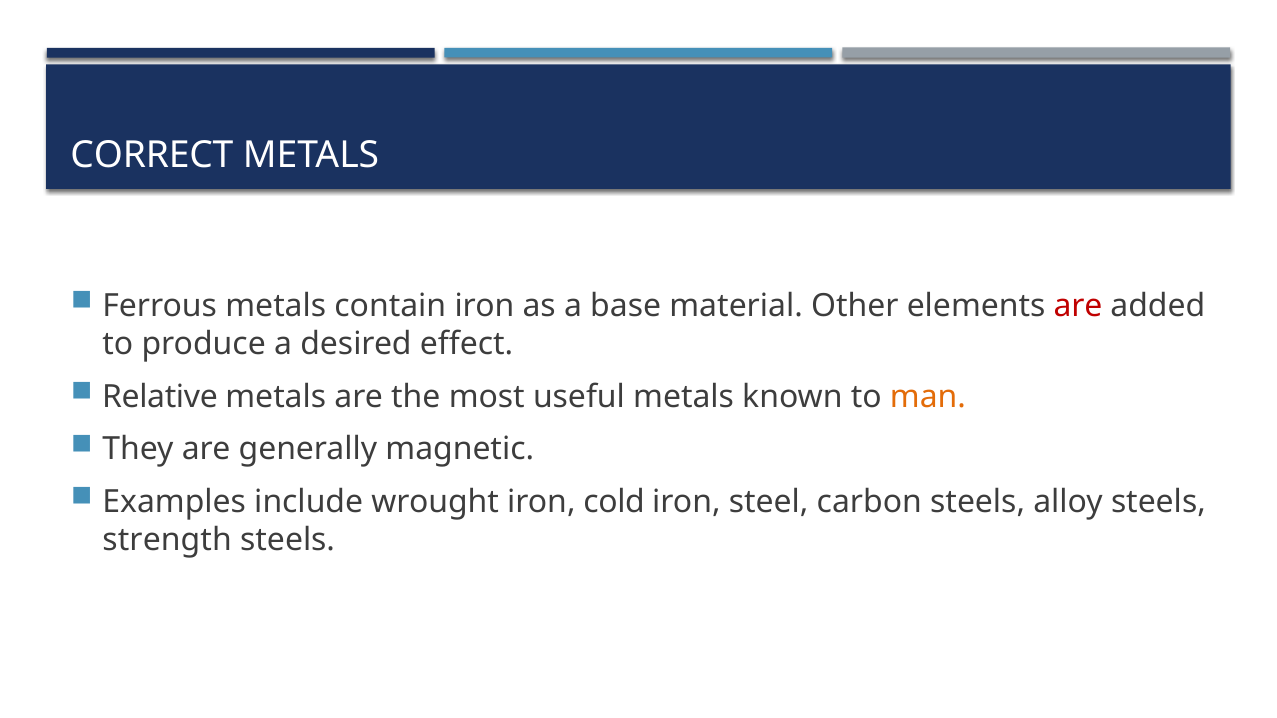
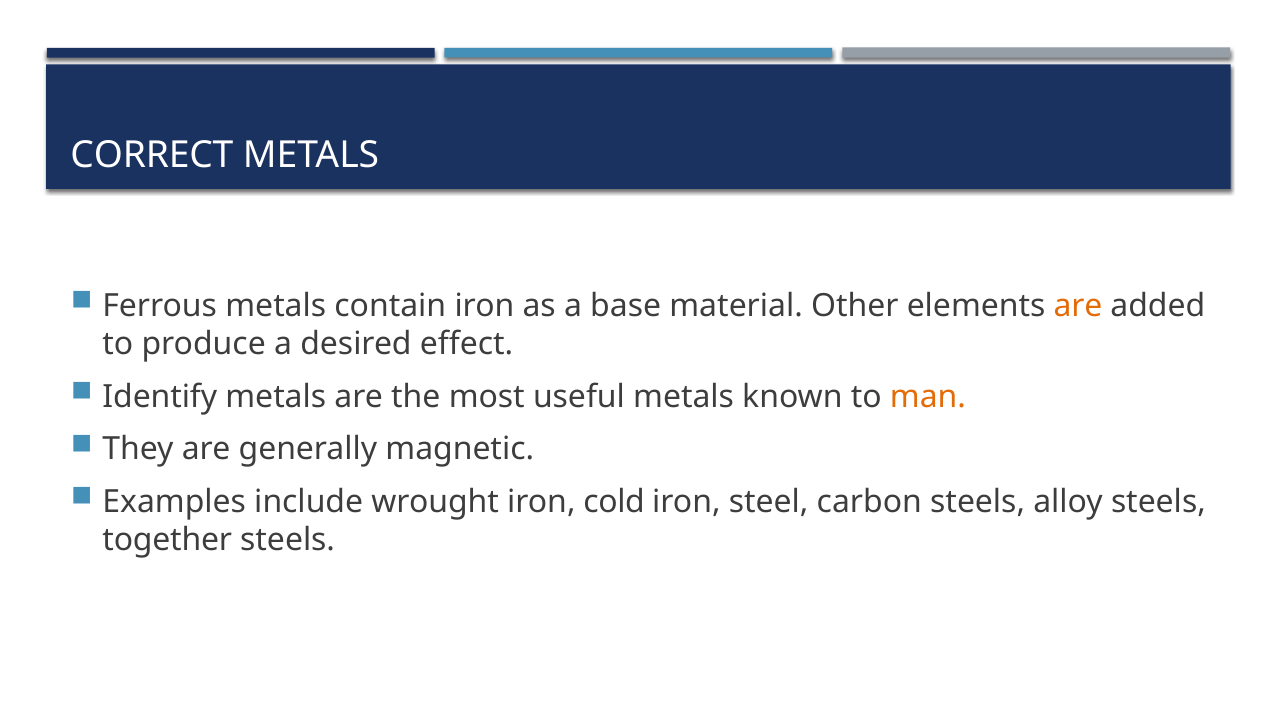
are at (1078, 306) colour: red -> orange
Relative: Relative -> Identify
strength: strength -> together
